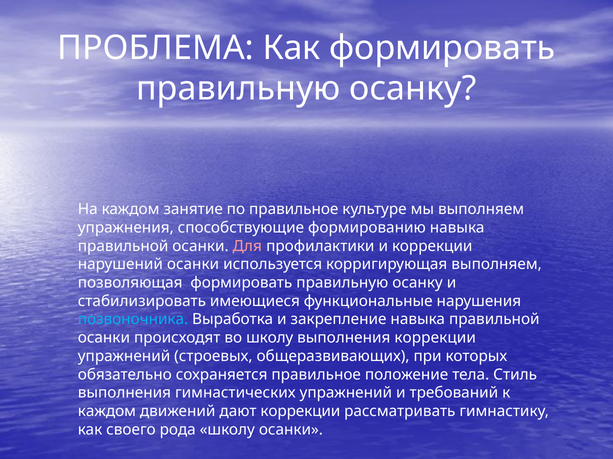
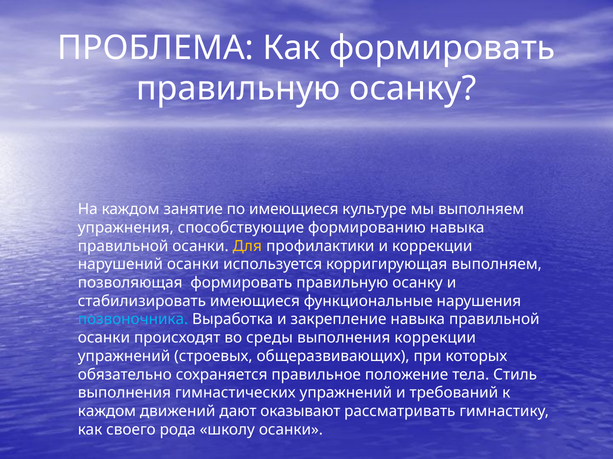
по правильное: правильное -> имеющиеся
Для colour: pink -> yellow
во школу: школу -> среды
дают коррекции: коррекции -> оказывают
